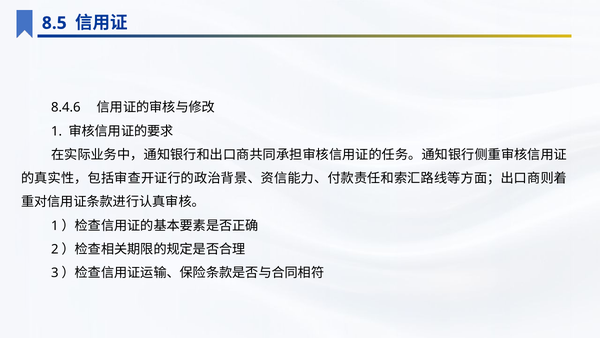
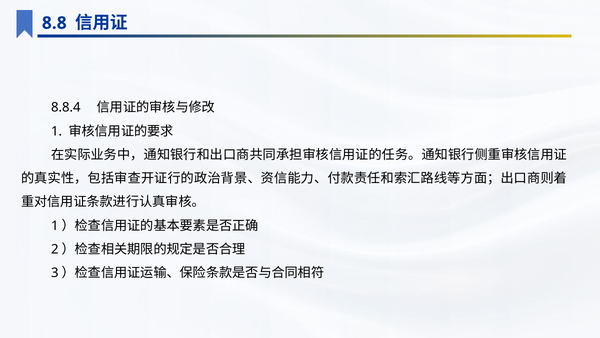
8.5: 8.5 -> 8.8
8.4.6: 8.4.6 -> 8.8.4
